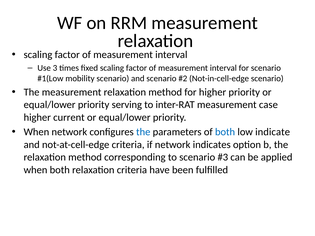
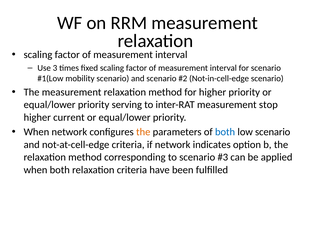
case: case -> stop
the at (143, 132) colour: blue -> orange
low indicate: indicate -> scenario
